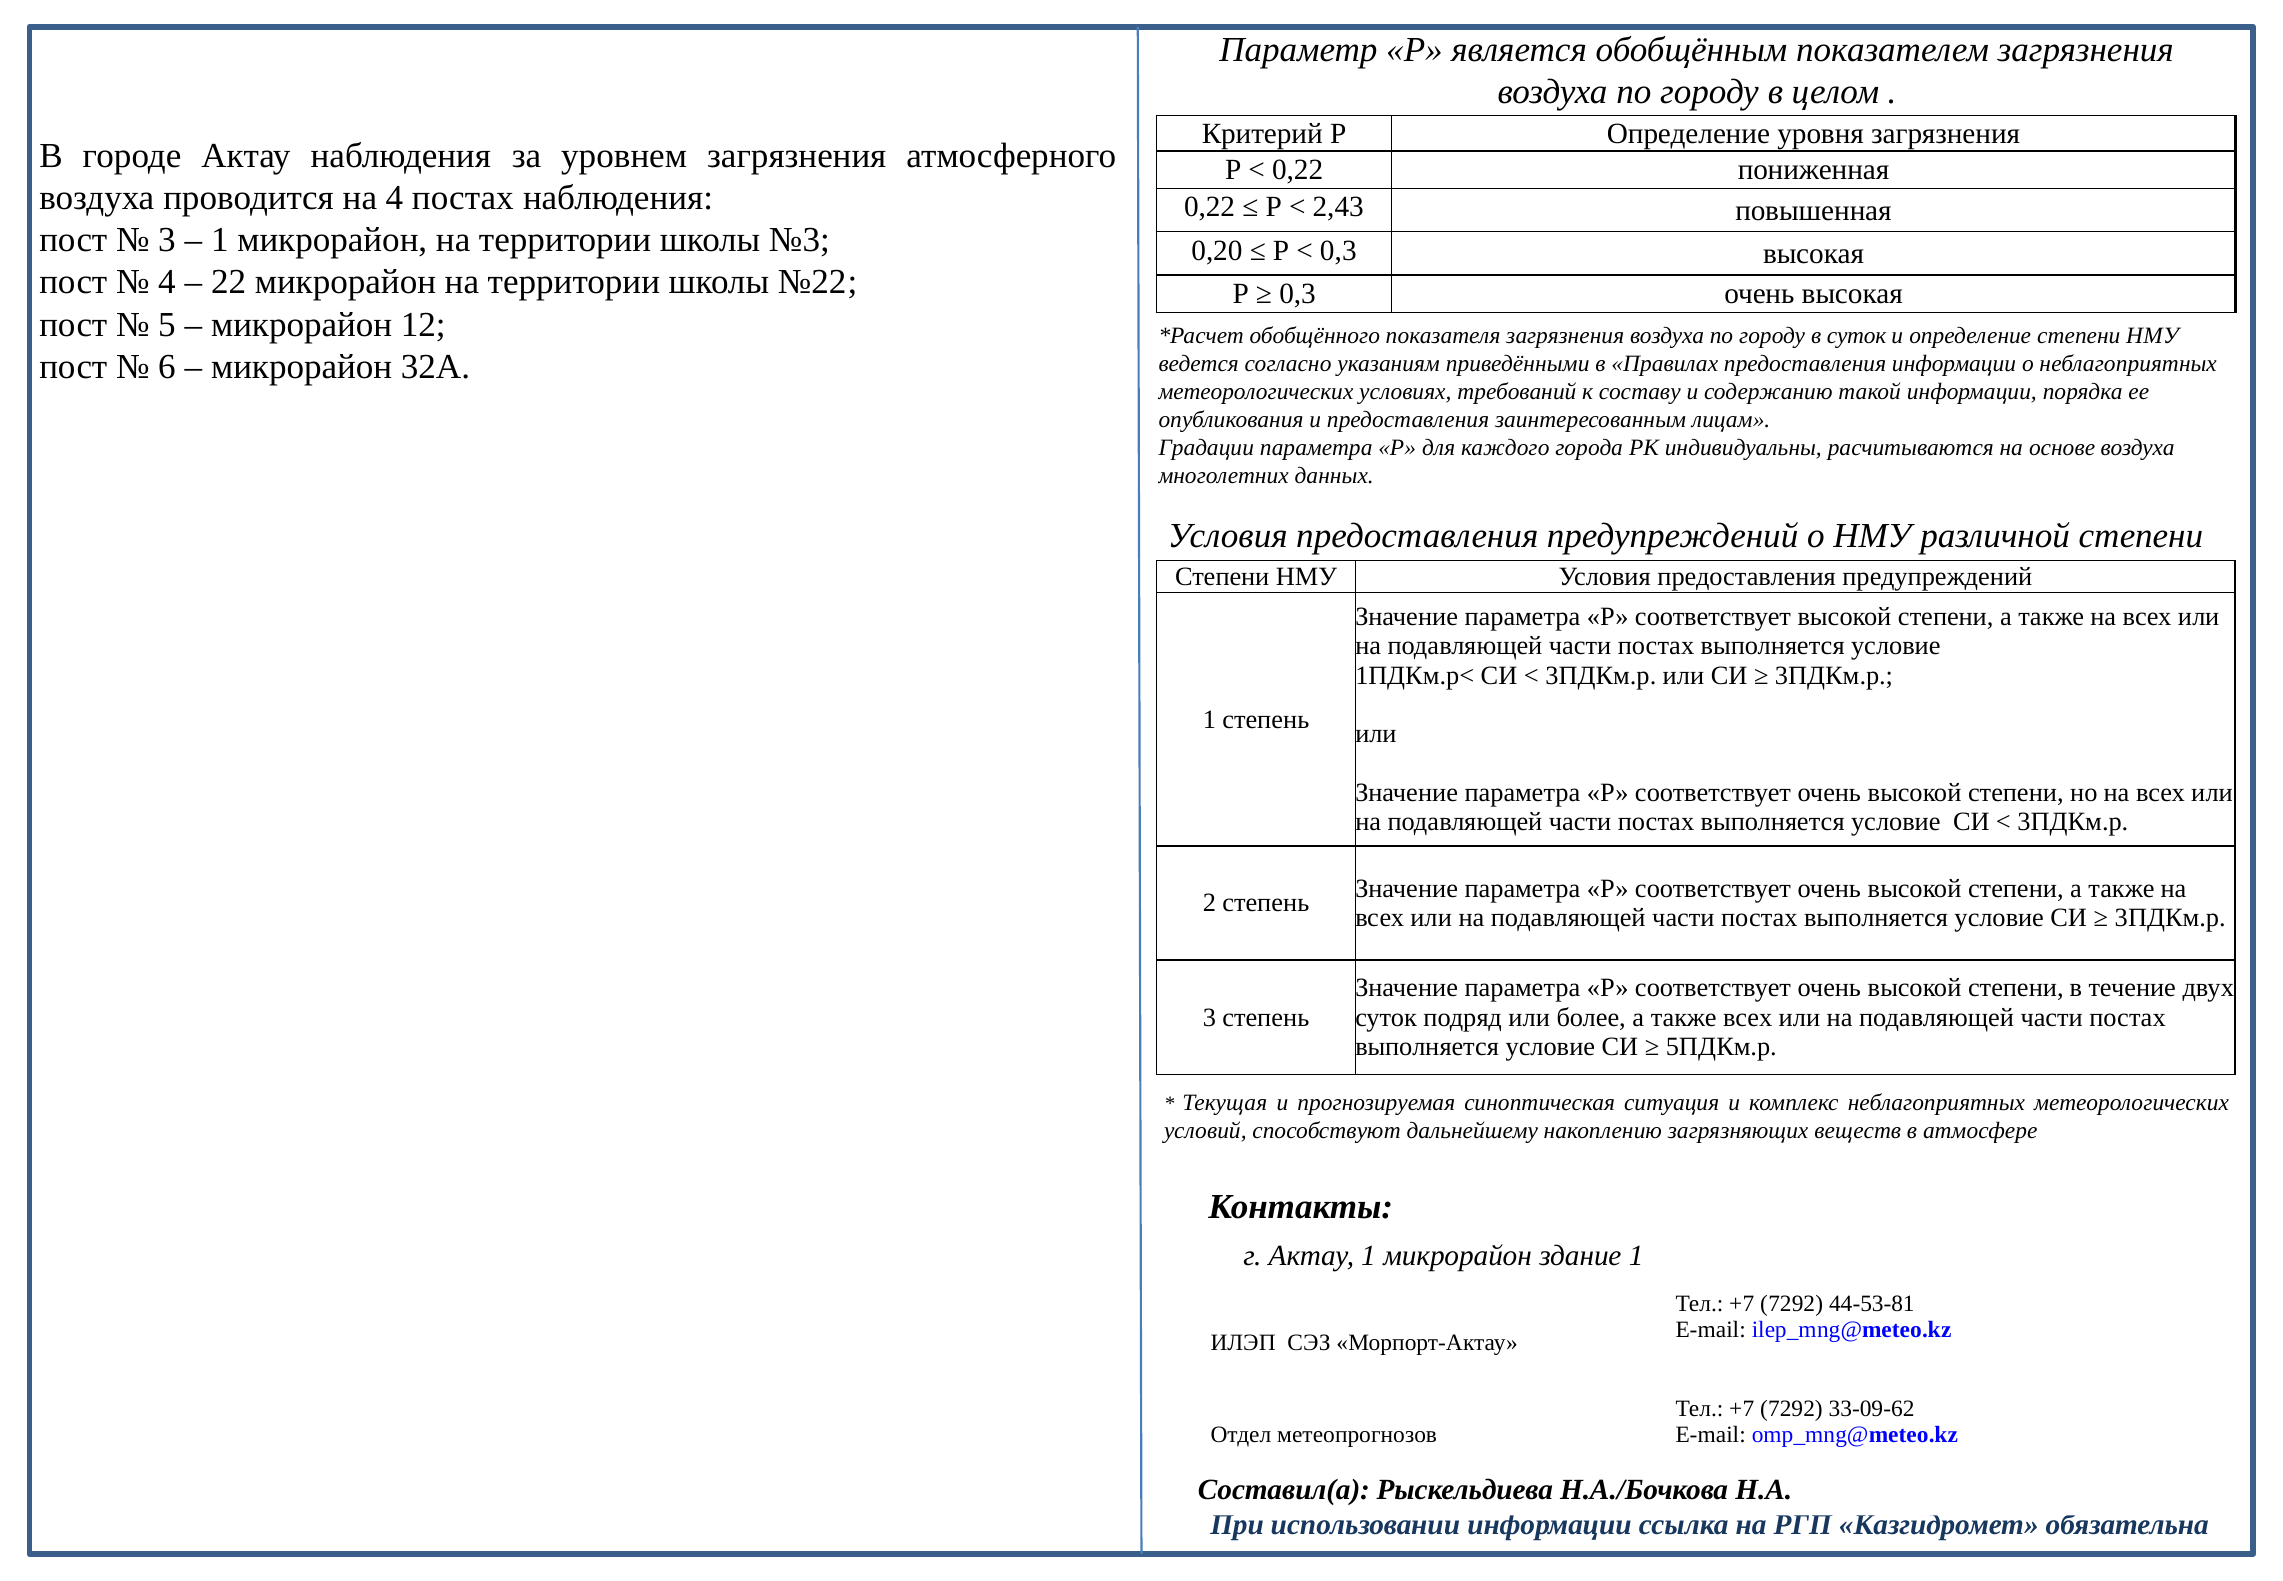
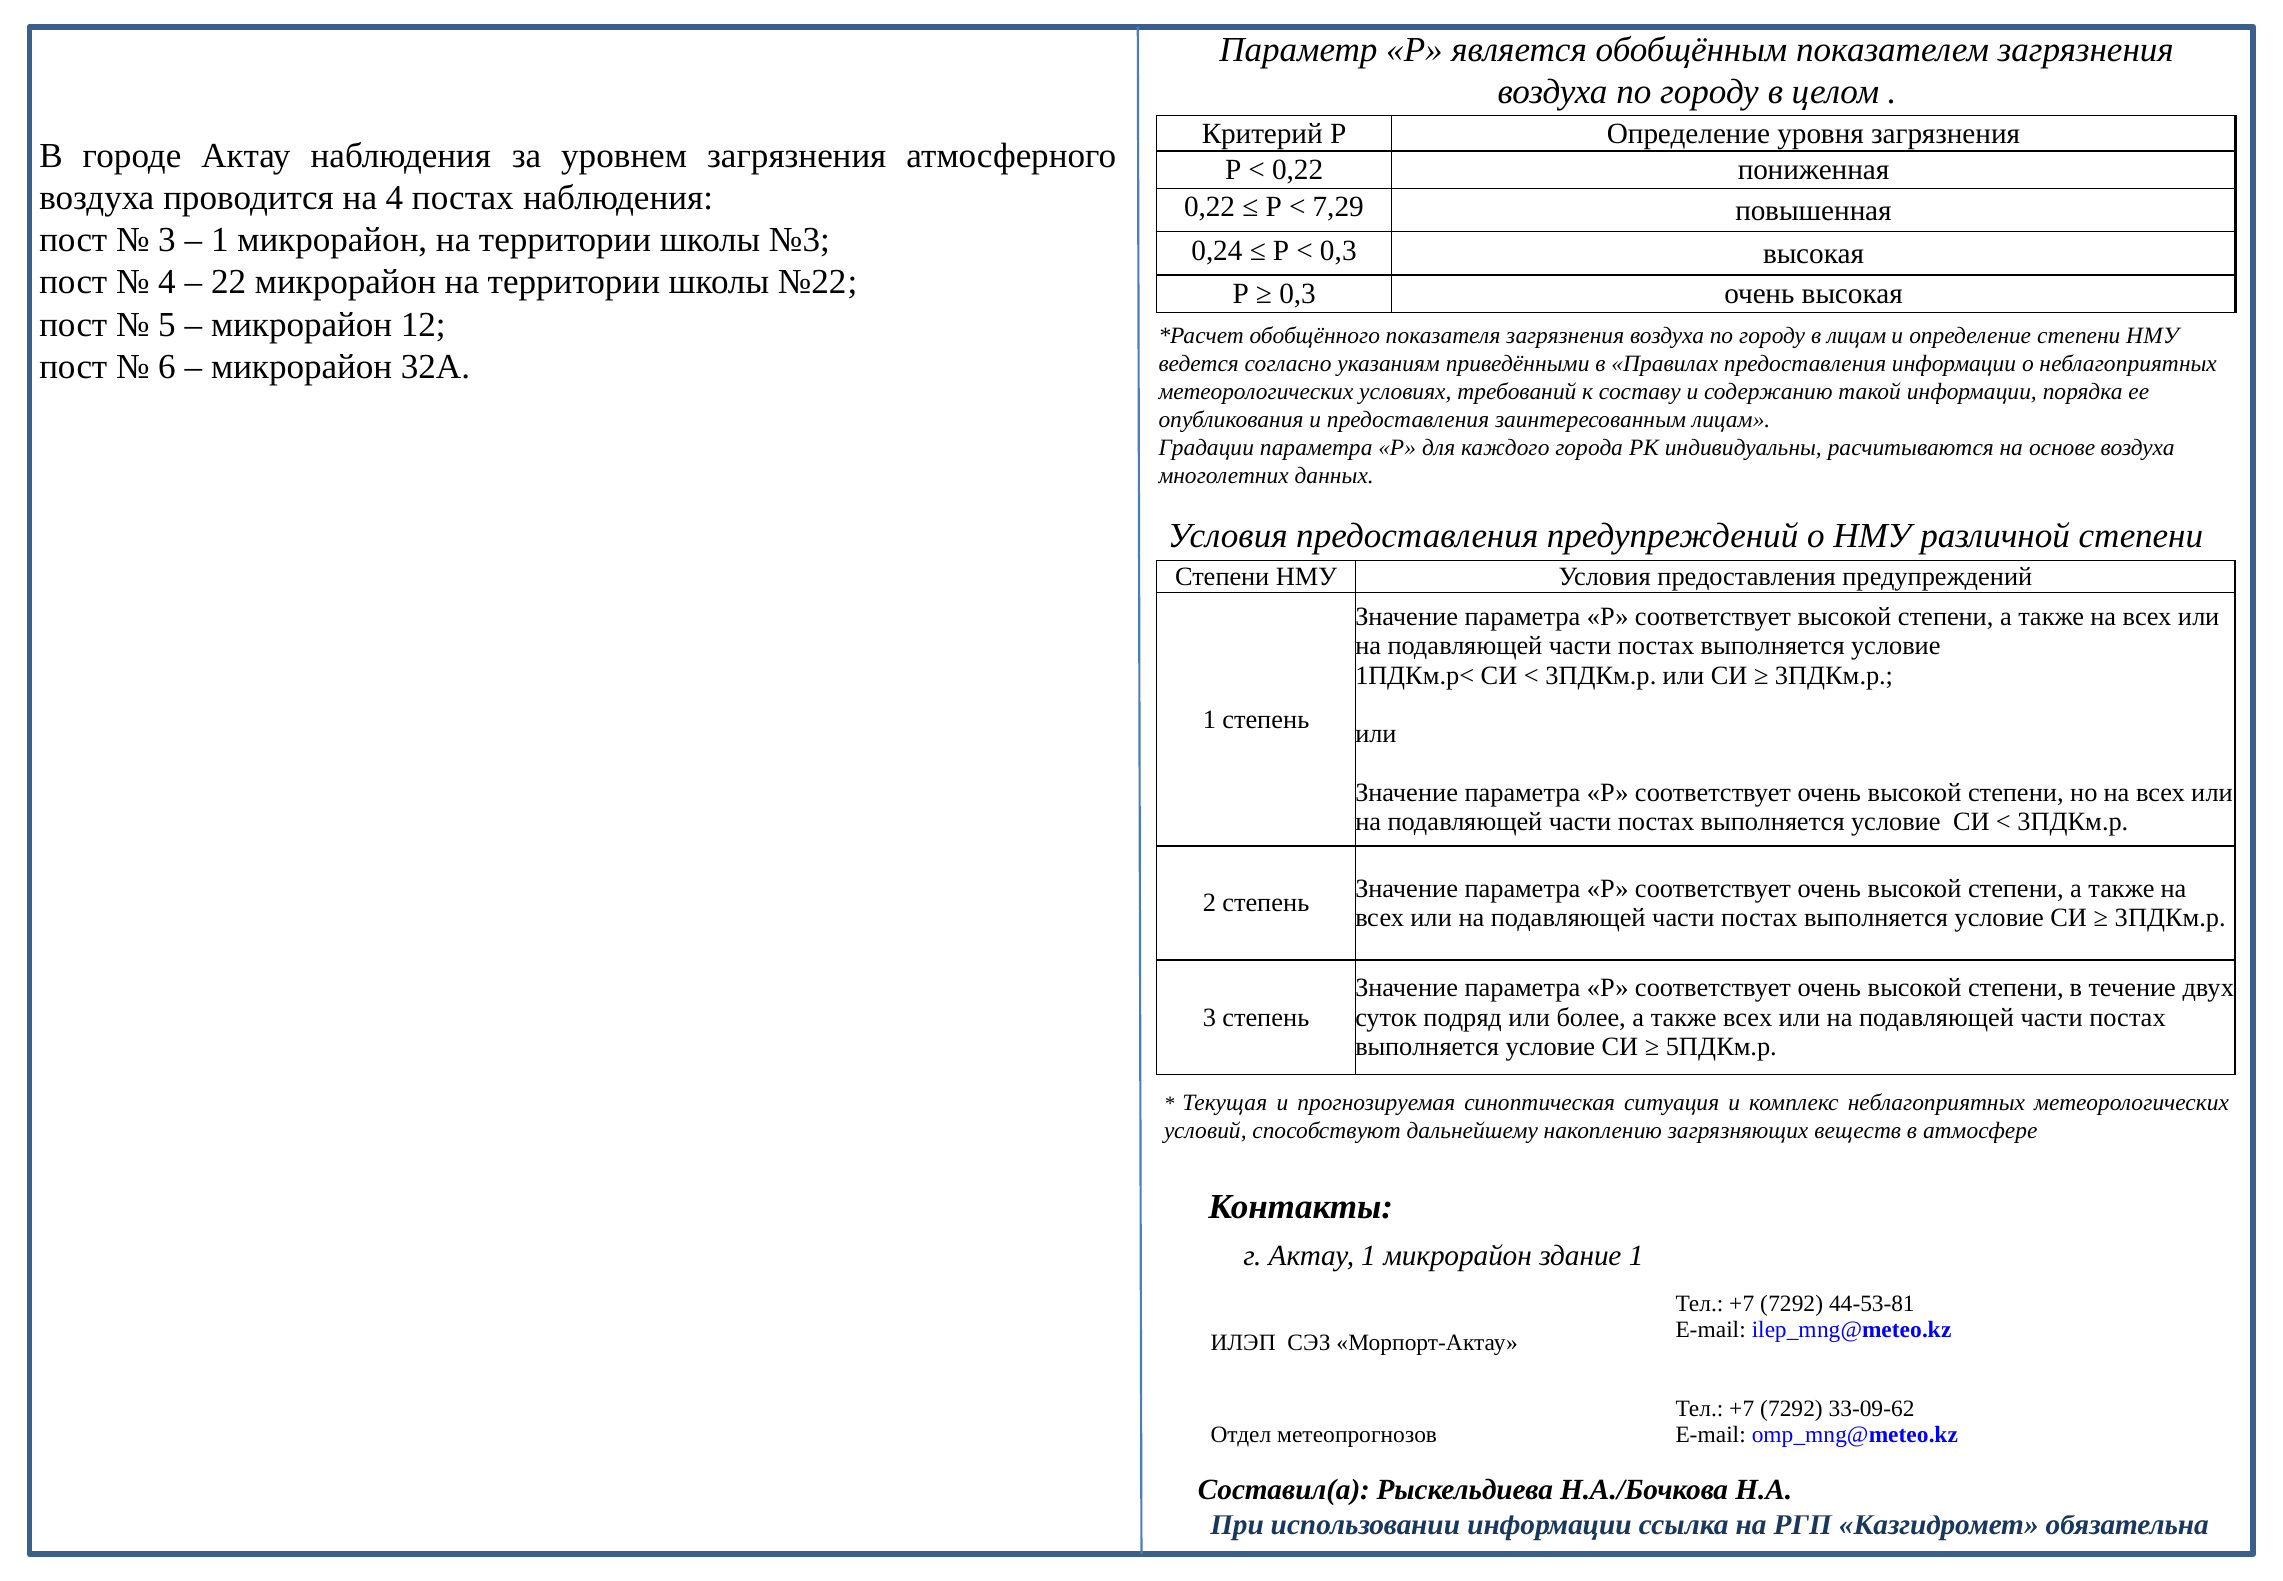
2,43: 2,43 -> 7,29
0,20: 0,20 -> 0,24
в суток: суток -> лицам
